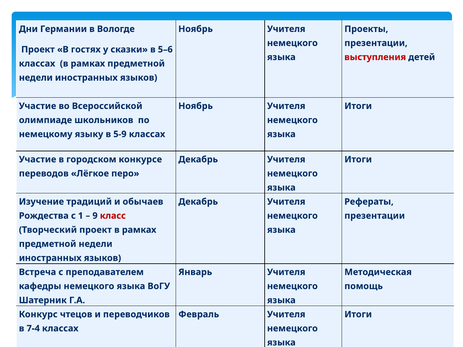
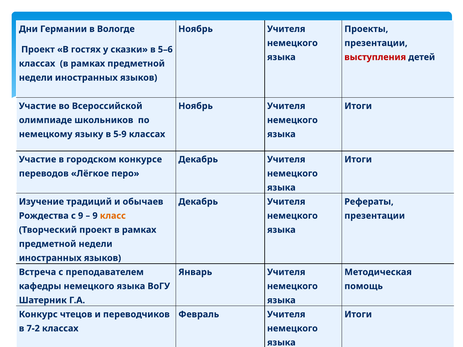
с 1: 1 -> 9
класс colour: red -> orange
7-4: 7-4 -> 7-2
